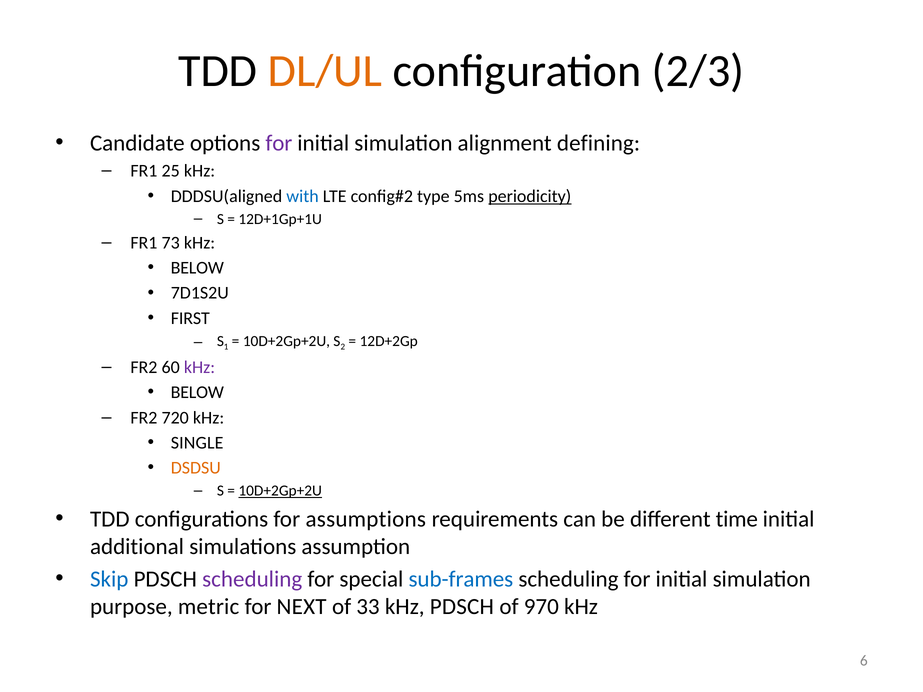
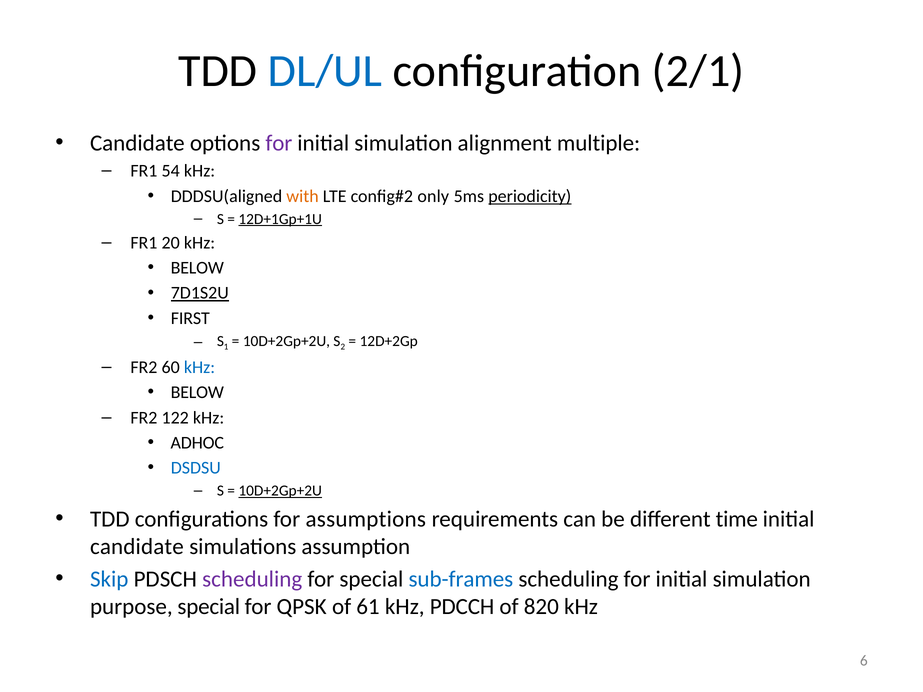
DL/UL colour: orange -> blue
2/3: 2/3 -> 2/1
defining: defining -> multiple
25: 25 -> 54
with colour: blue -> orange
type: type -> only
12D+1Gp+1U underline: none -> present
73: 73 -> 20
7D1S2U underline: none -> present
kHz at (199, 367) colour: purple -> blue
720: 720 -> 122
SINGLE: SINGLE -> ADHOC
DSDSU colour: orange -> blue
additional at (137, 547): additional -> candidate
purpose metric: metric -> special
NEXT: NEXT -> QPSK
33: 33 -> 61
kHz PDSCH: PDSCH -> PDCCH
970: 970 -> 820
